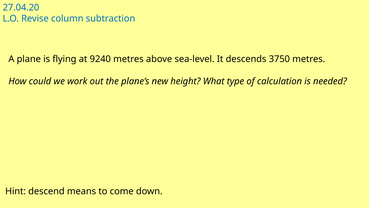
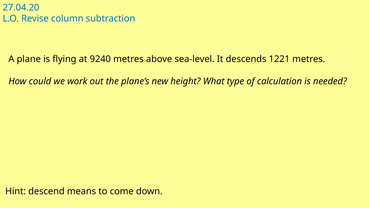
3750: 3750 -> 1221
